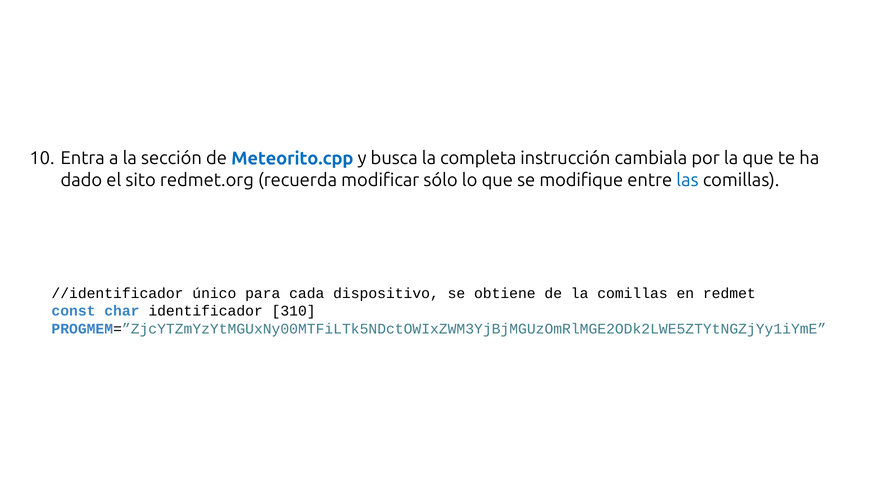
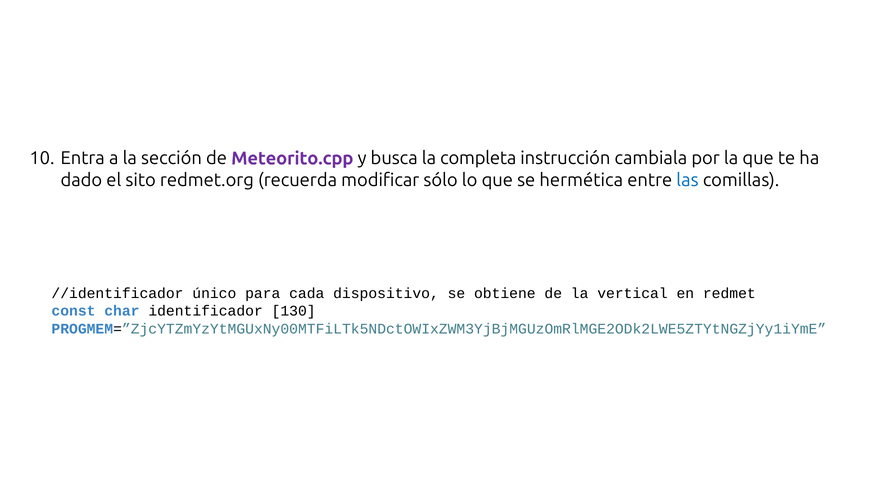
Meteorito.cpp colour: blue -> purple
modifique: modifique -> hermética
la comillas: comillas -> vertical
310: 310 -> 130
